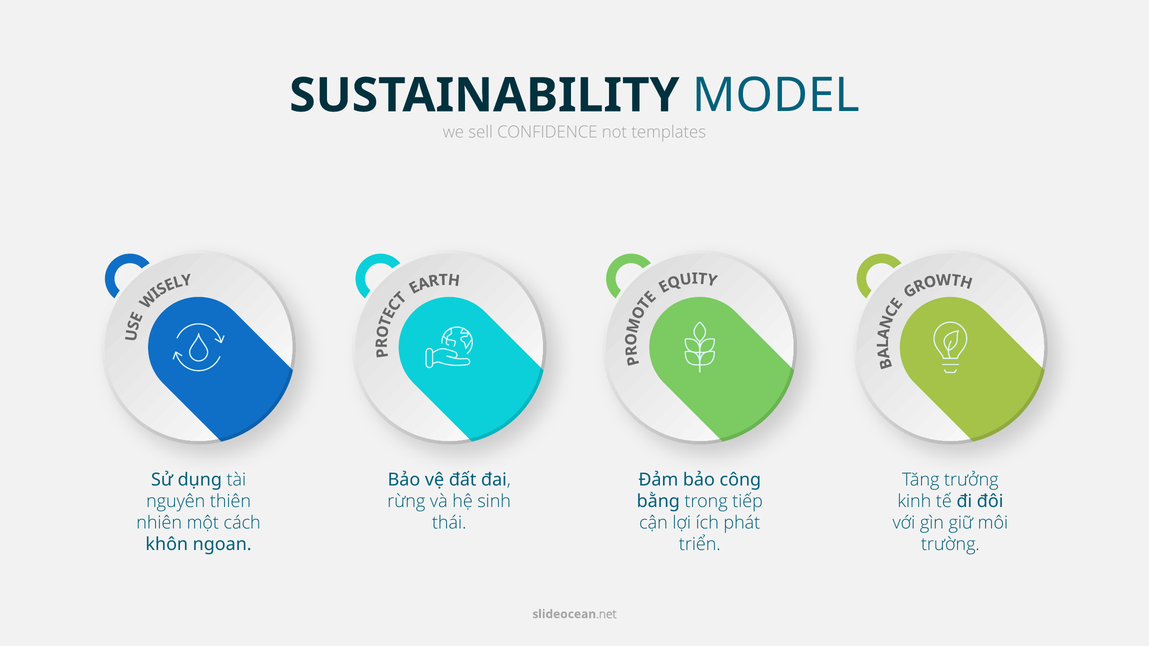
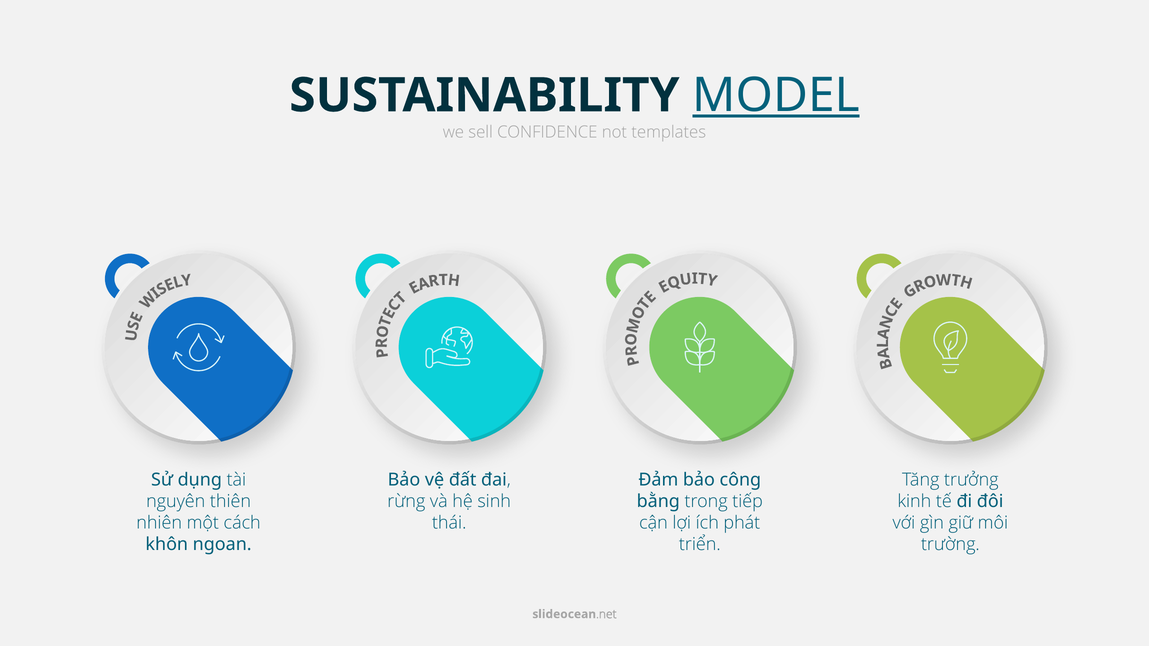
MODEL underline: none -> present
